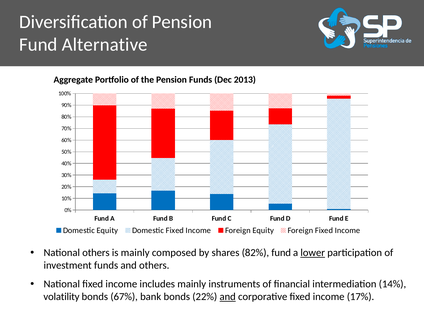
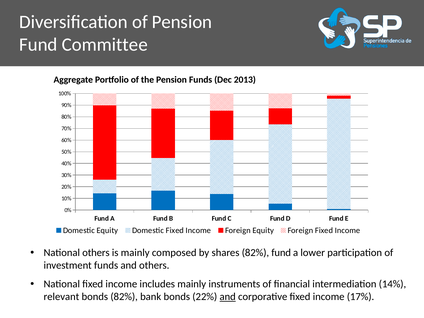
Alternative: Alternative -> Committee
lower underline: present -> none
volatility: volatility -> relevant
bonds 67%: 67% -> 82%
